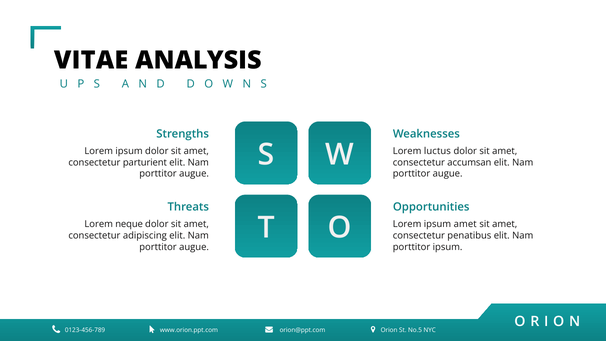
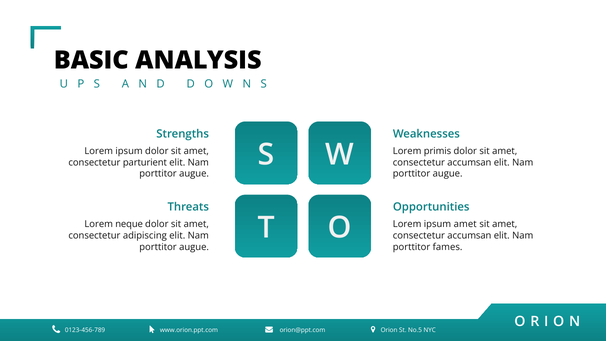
VITAE: VITAE -> BASIC
luctus: luctus -> primis
penatibus at (469, 236): penatibus -> accumsan
porttitor ipsum: ipsum -> fames
